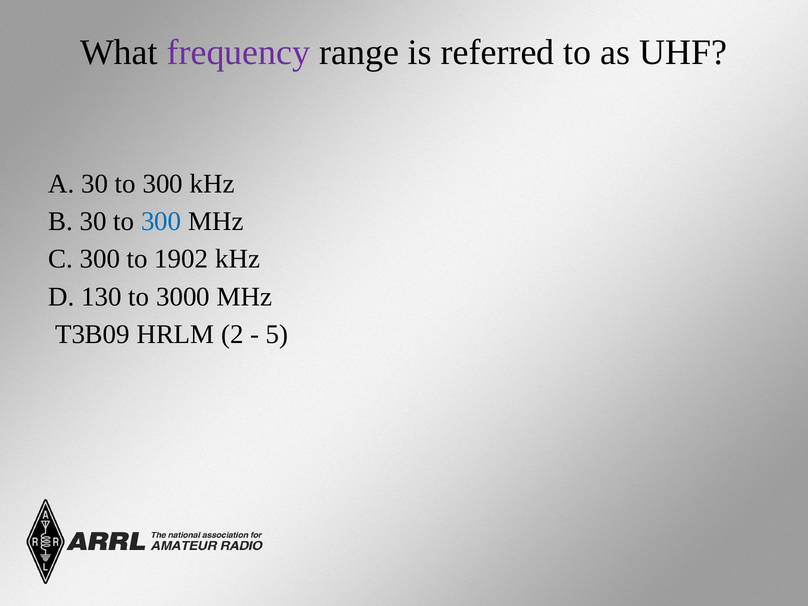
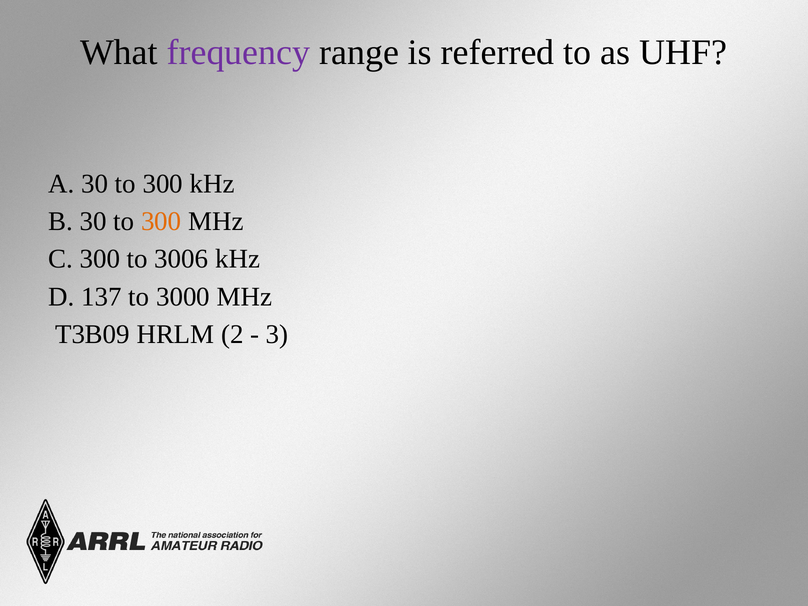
300 at (161, 221) colour: blue -> orange
1902: 1902 -> 3006
130: 130 -> 137
5: 5 -> 3
